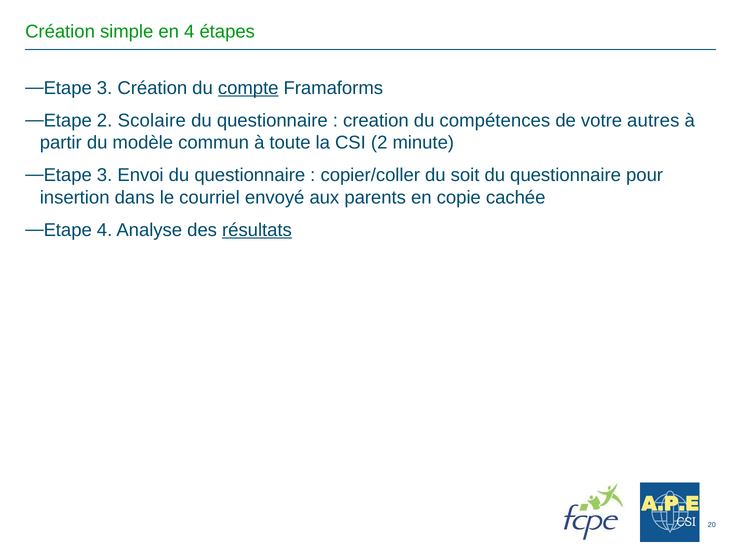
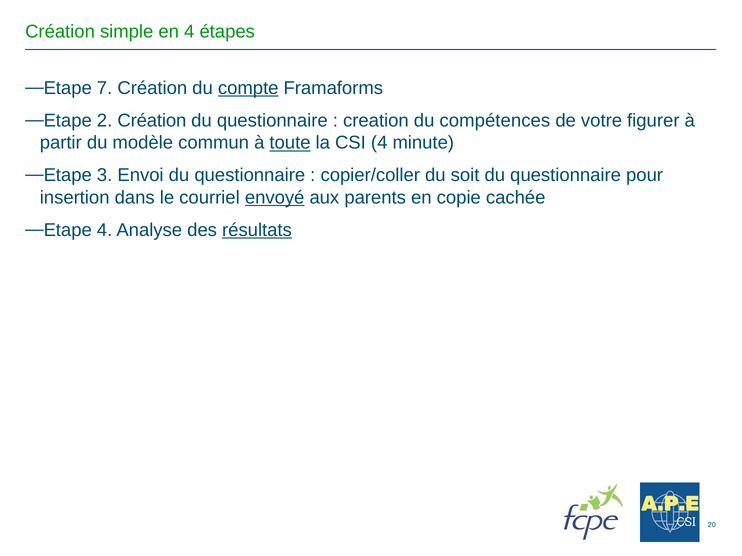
3 at (105, 88): 3 -> 7
2 Scolaire: Scolaire -> Création
autres: autres -> figurer
toute underline: none -> present
CSI 2: 2 -> 4
envoyé underline: none -> present
